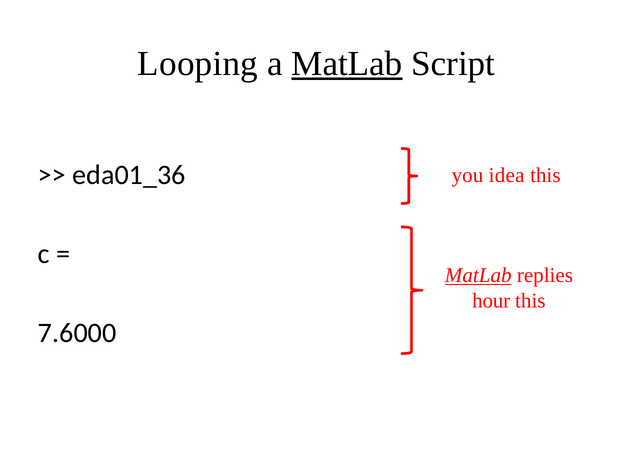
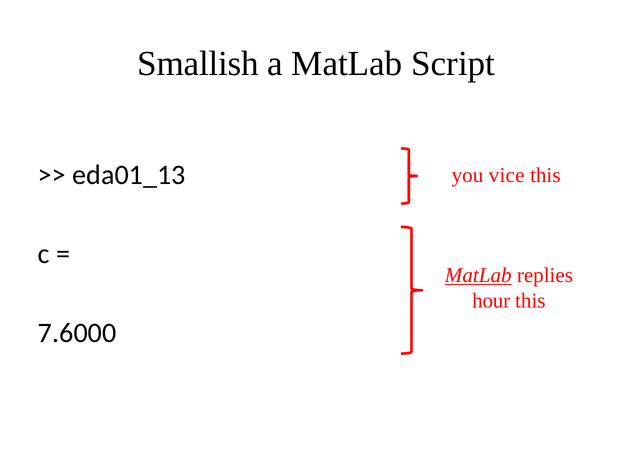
Looping: Looping -> Smallish
MatLab at (347, 64) underline: present -> none
eda01_36: eda01_36 -> eda01_13
idea: idea -> vice
